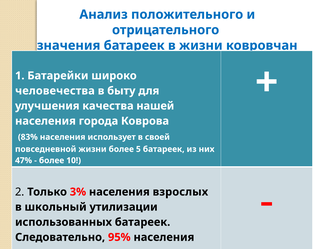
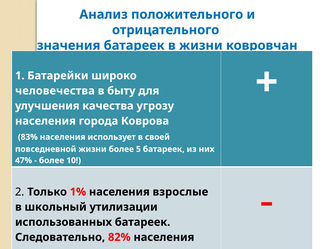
нашей: нашей -> угрозу
3%: 3% -> 1%
взрослых: взрослых -> взрослые
95%: 95% -> 82%
